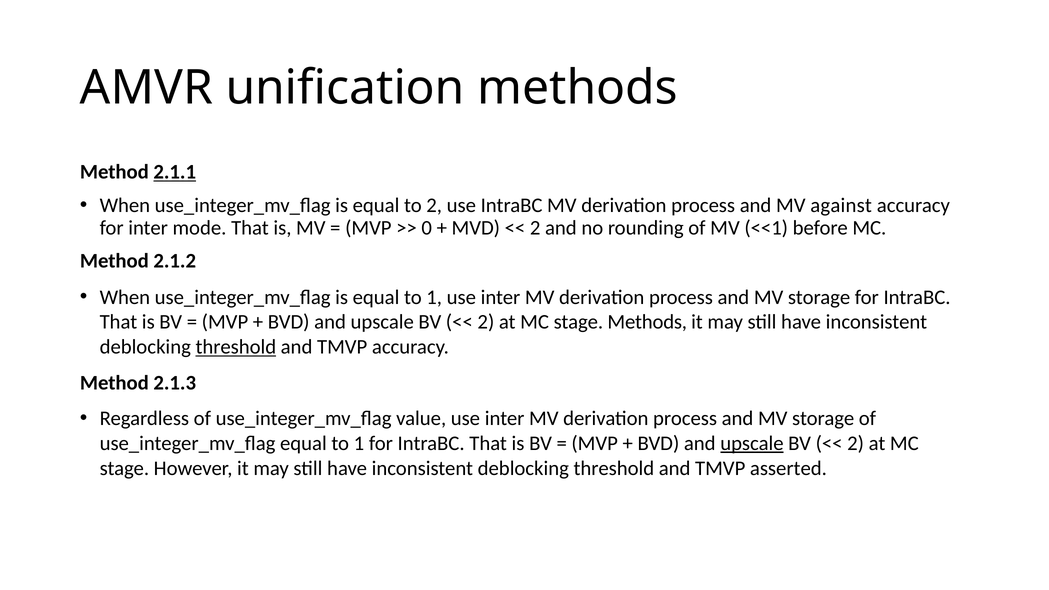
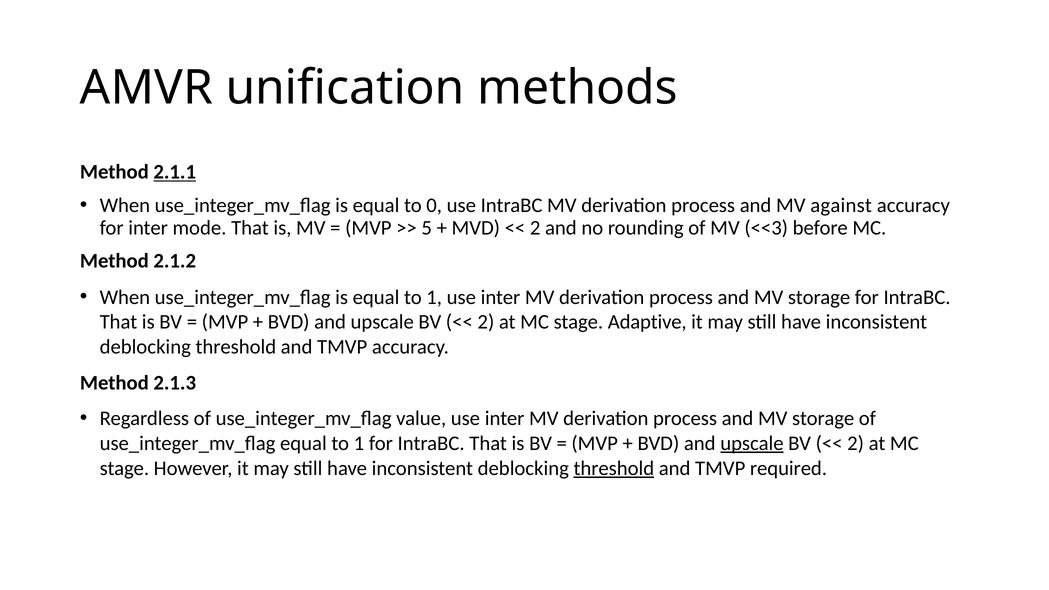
to 2: 2 -> 0
0: 0 -> 5
<<1: <<1 -> <<3
stage Methods: Methods -> Adaptive
threshold at (236, 347) underline: present -> none
threshold at (614, 468) underline: none -> present
asserted: asserted -> required
